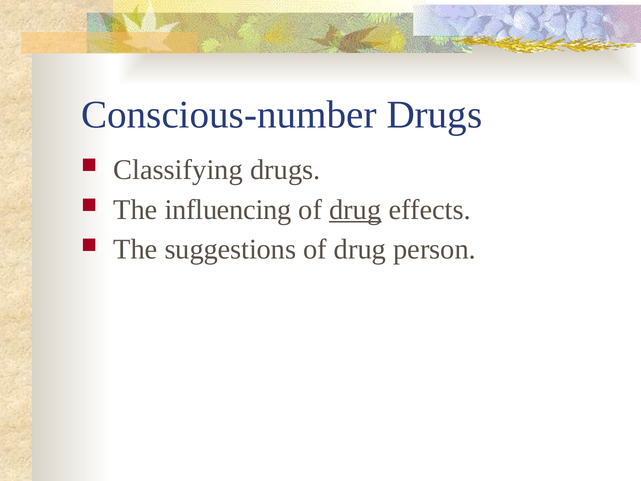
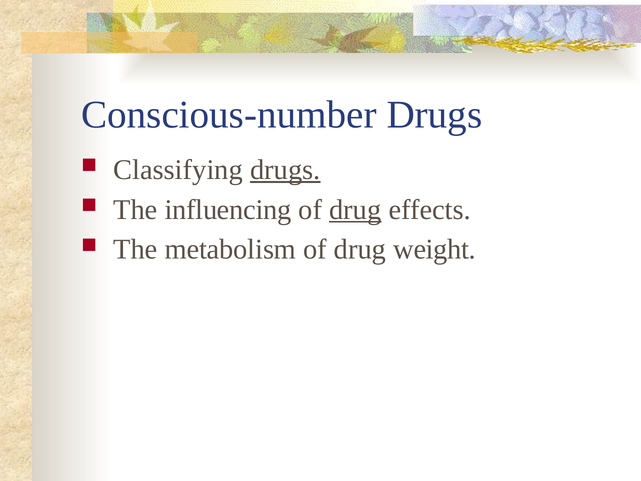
drugs at (285, 170) underline: none -> present
suggestions: suggestions -> metabolism
person: person -> weight
